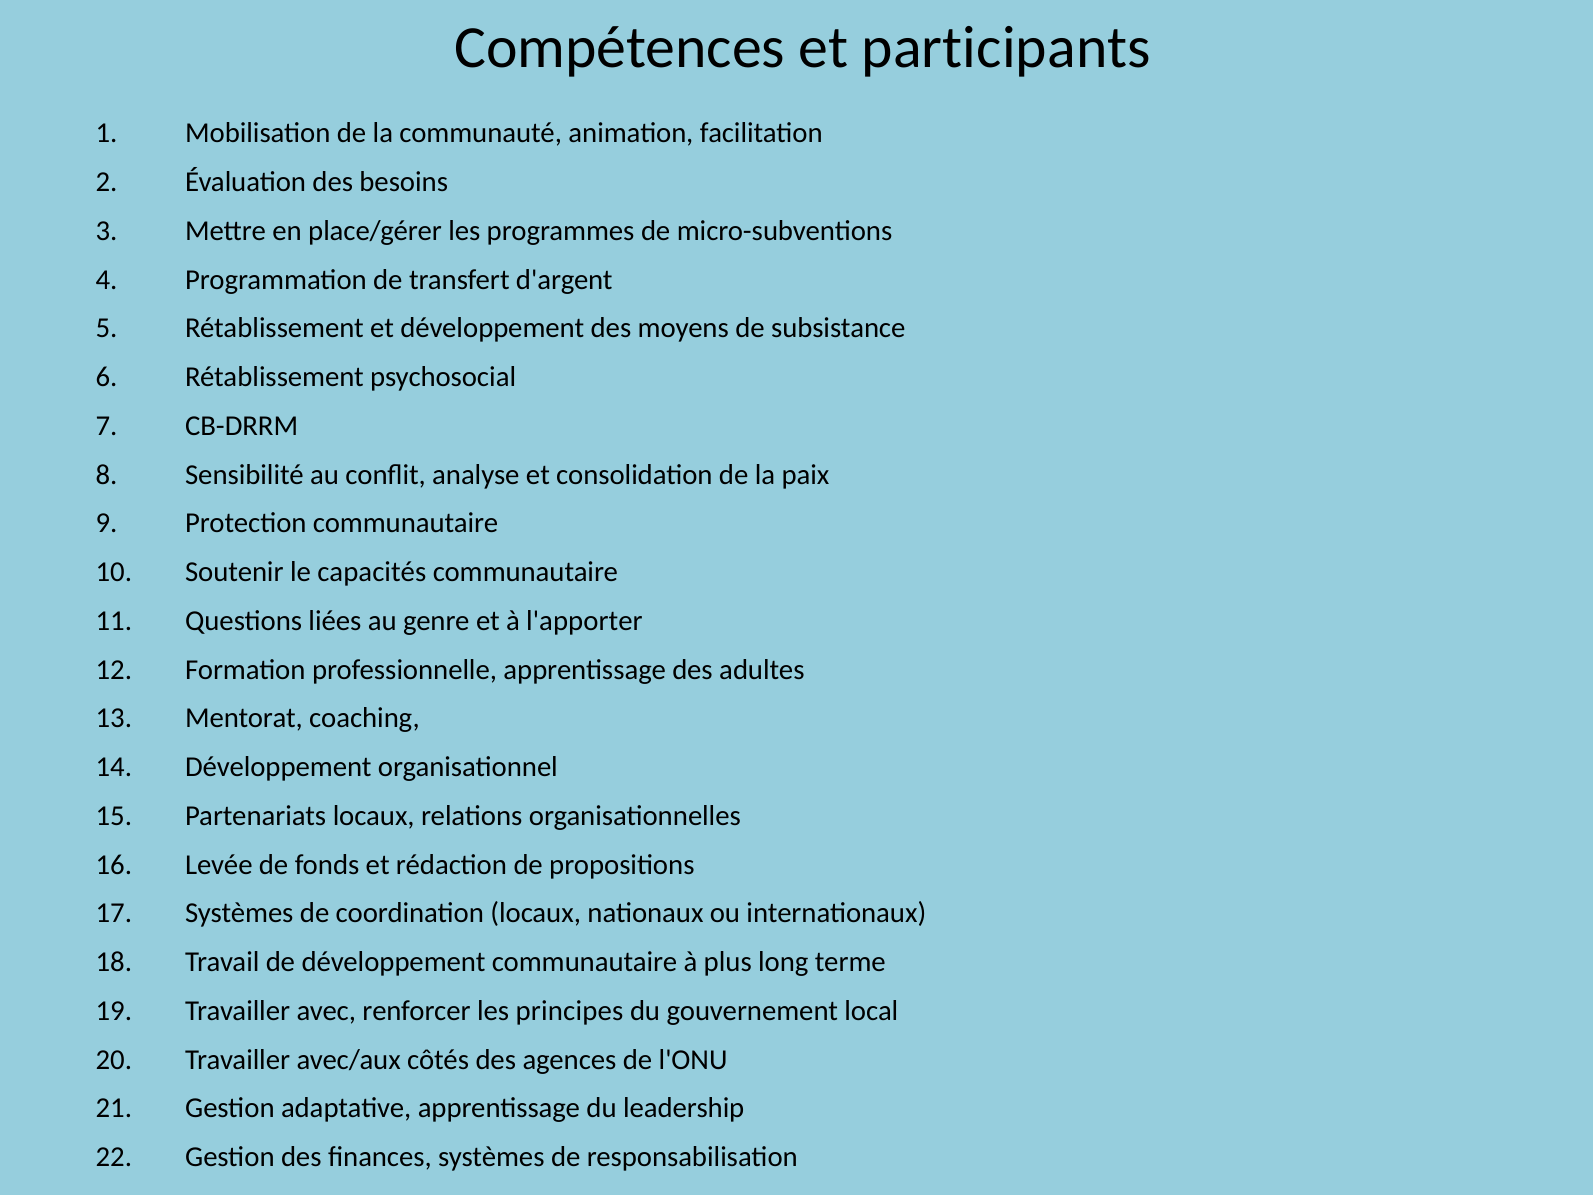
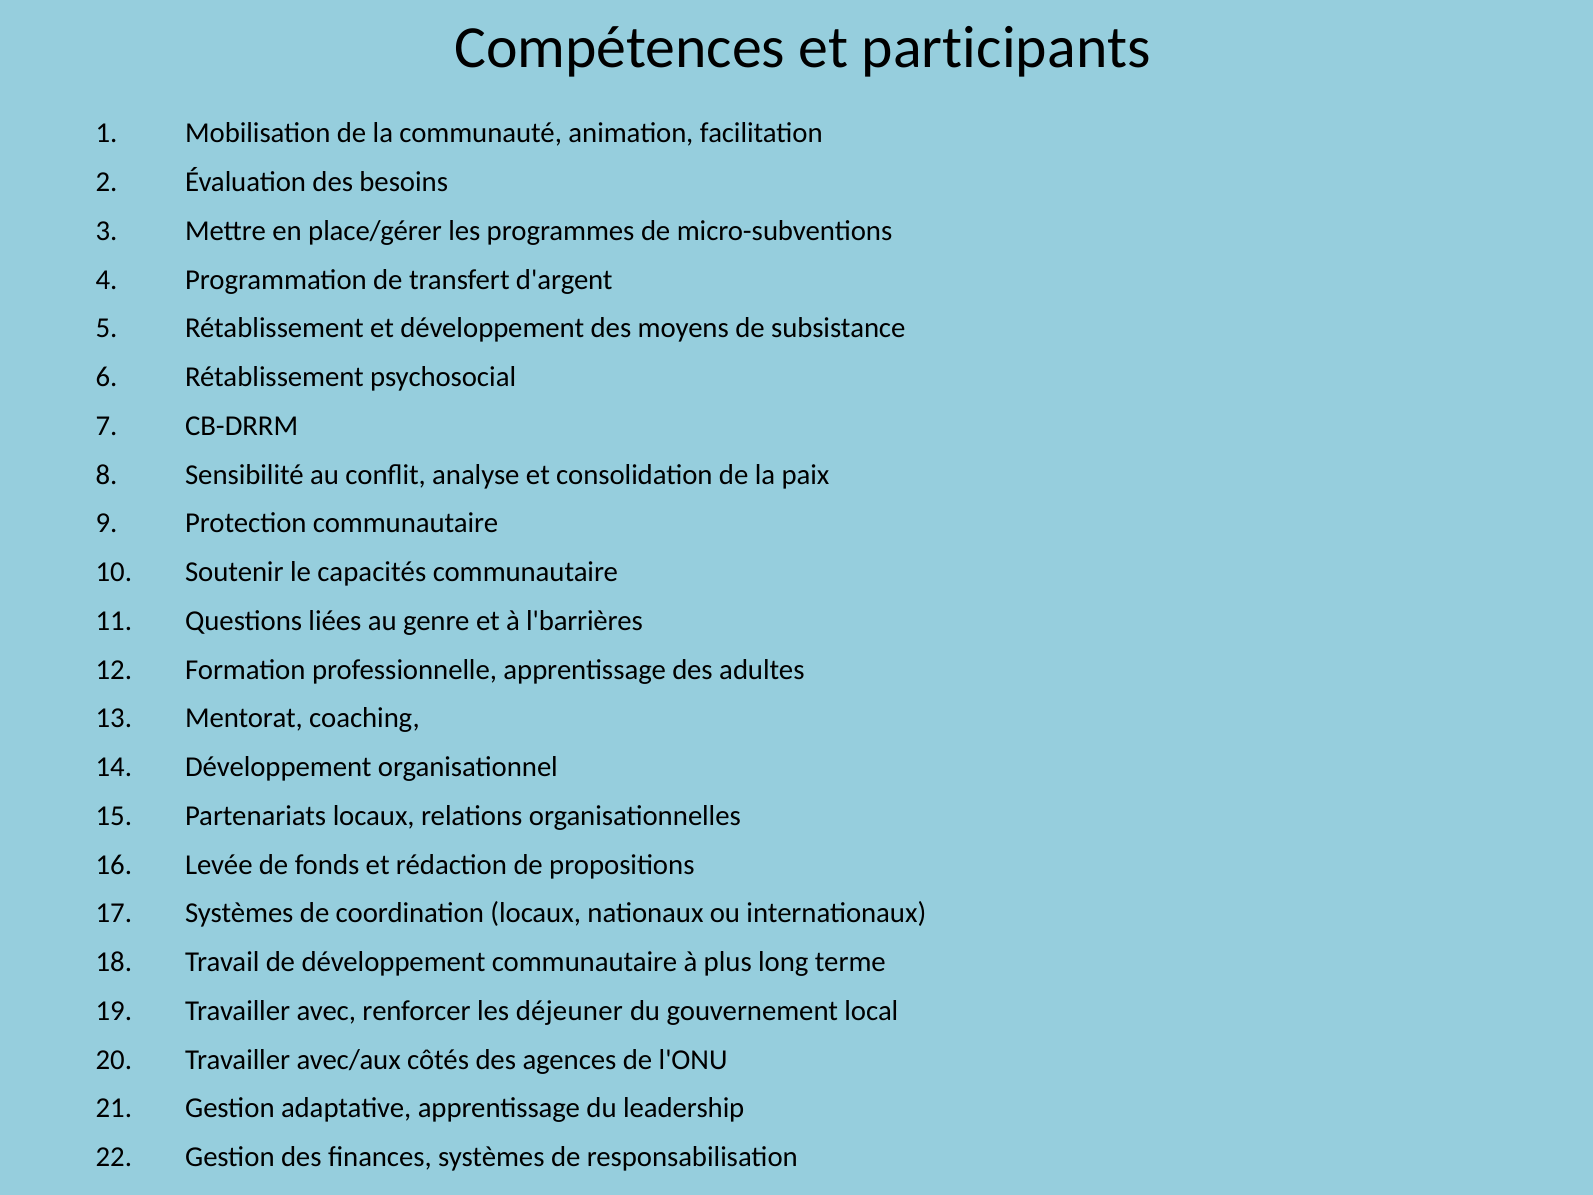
l'apporter: l'apporter -> l'barrières
principes: principes -> déjeuner
